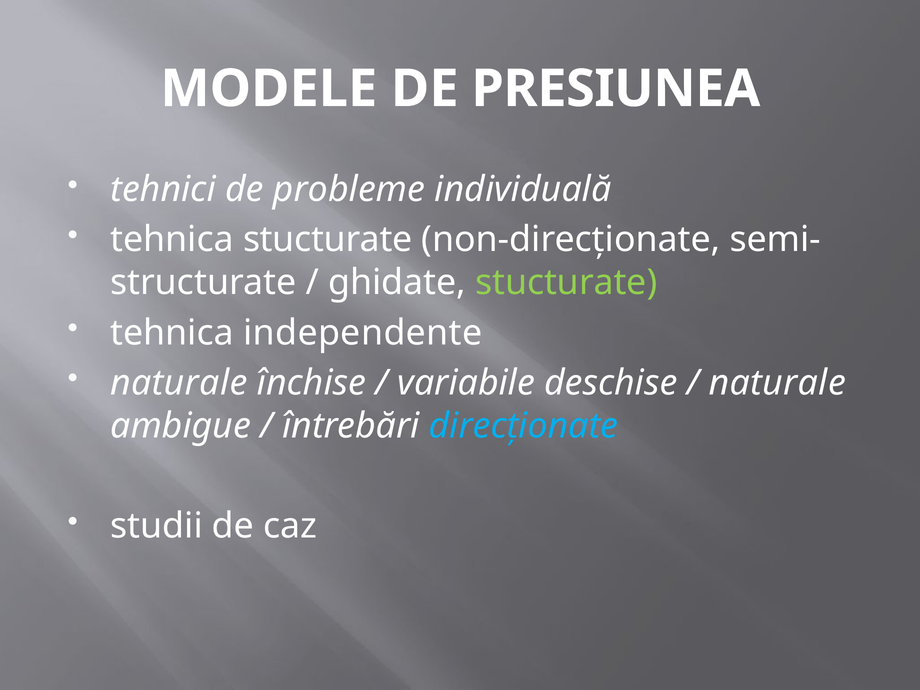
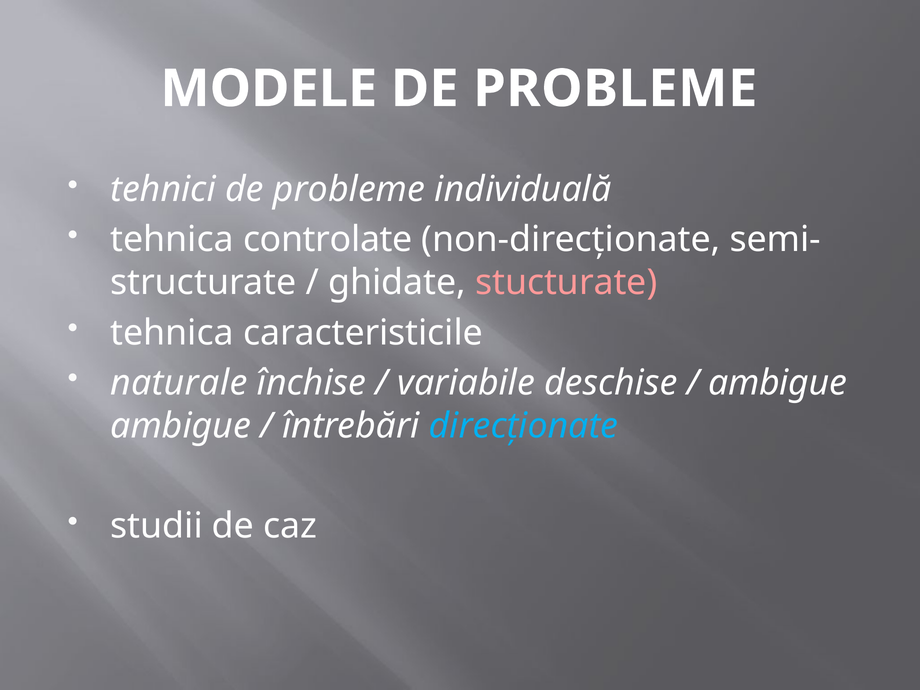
PRESIUNEA at (616, 89): PRESIUNEA -> PROBLEME
tehnica stucturate: stucturate -> controlate
stucturate at (566, 283) colour: light green -> pink
independente: independente -> caracteristicile
naturale at (777, 383): naturale -> ambigue
